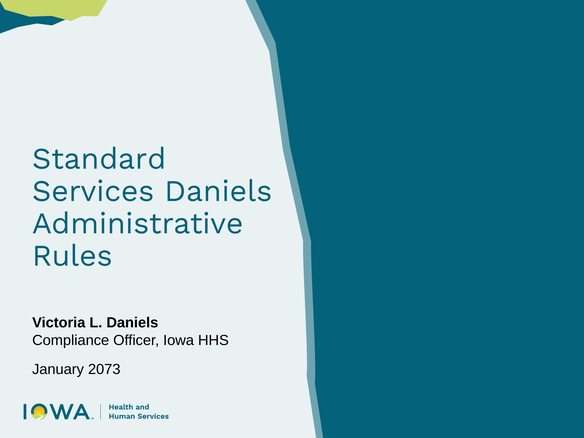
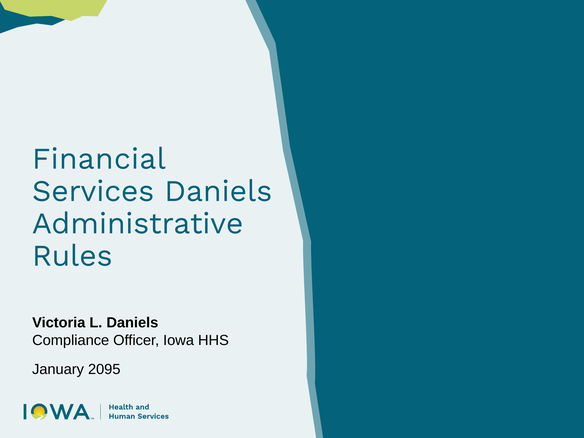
Standard: Standard -> Financial
2073: 2073 -> 2095
